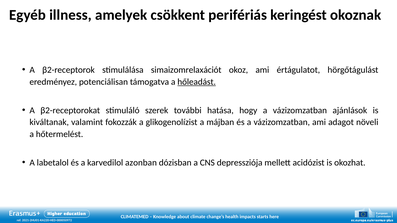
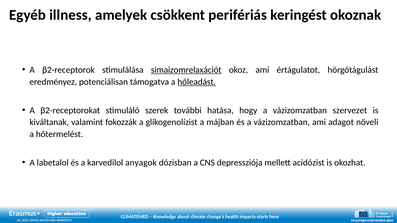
simaizomrelaxációt underline: none -> present
ajánlások: ajánlások -> szervezet
azonban: azonban -> anyagok
